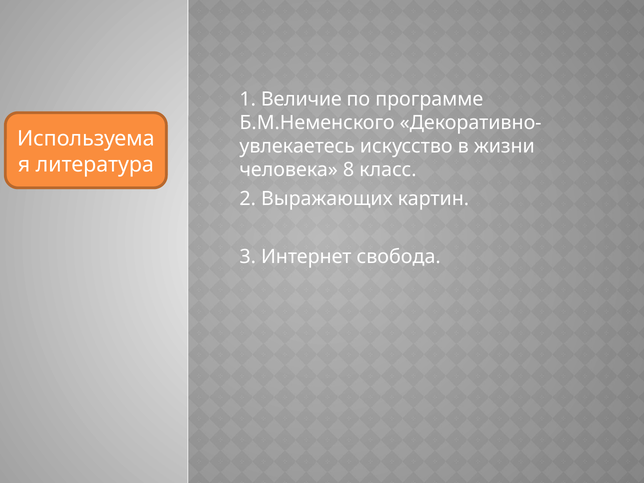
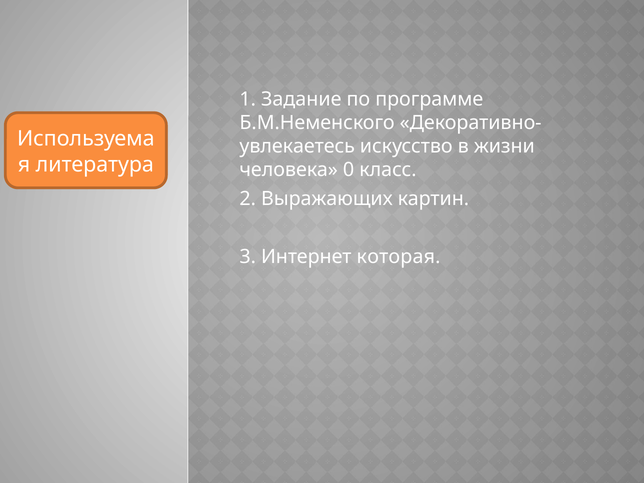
Величие: Величие -> Задание
8: 8 -> 0
свобода: свобода -> которая
